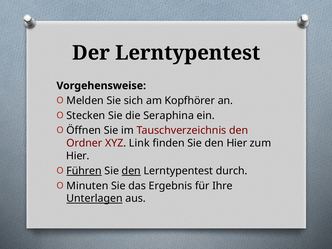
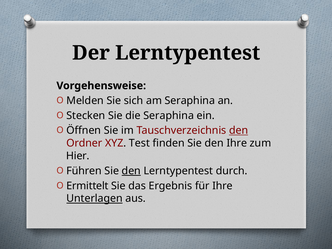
am Kopfhörer: Kopfhörer -> Seraphina
den at (239, 130) underline: none -> present
Link: Link -> Test
den Hier: Hier -> Ihre
Führen underline: present -> none
Minuten: Minuten -> Ermittelt
